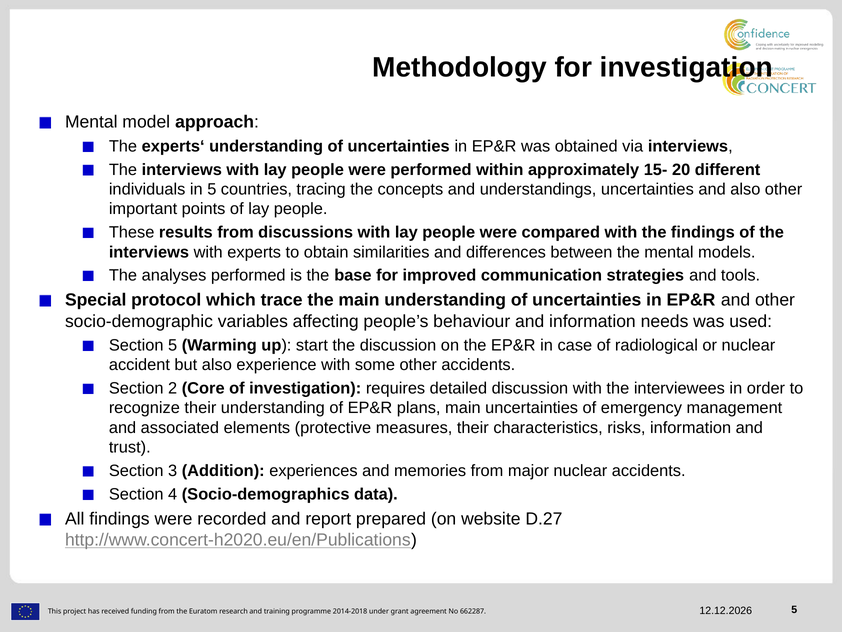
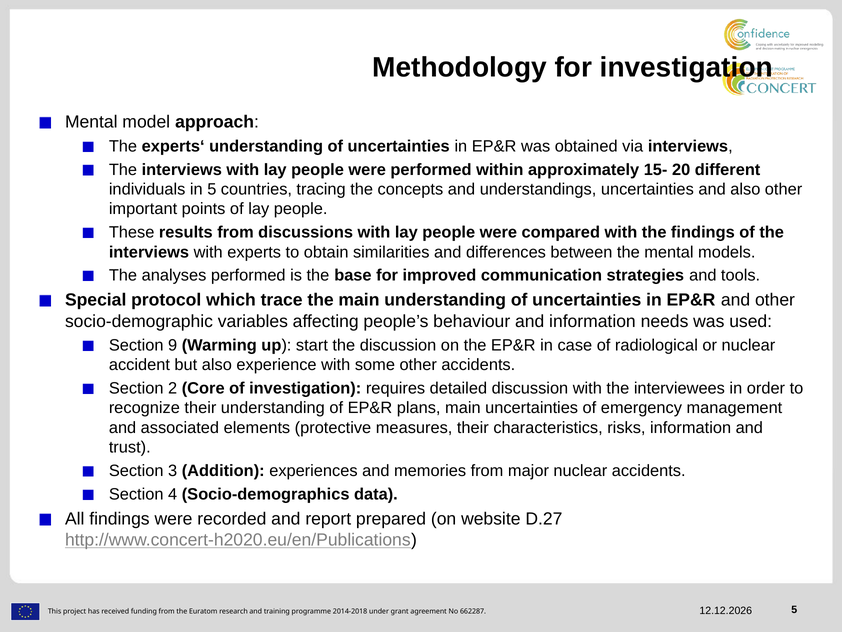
Section 5: 5 -> 9
